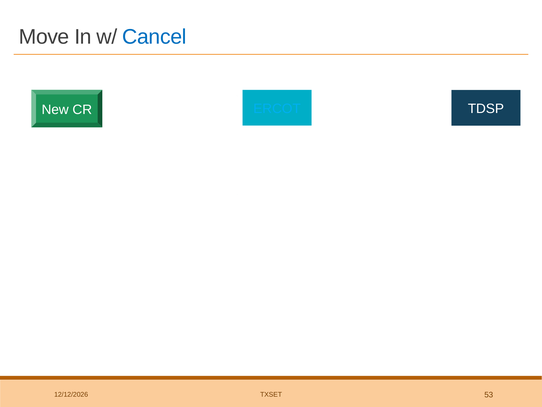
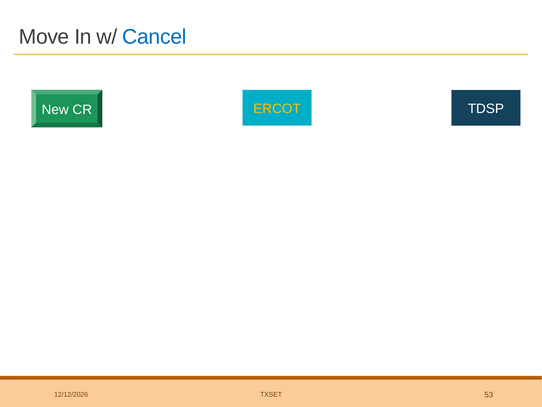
ERCOT colour: light blue -> yellow
